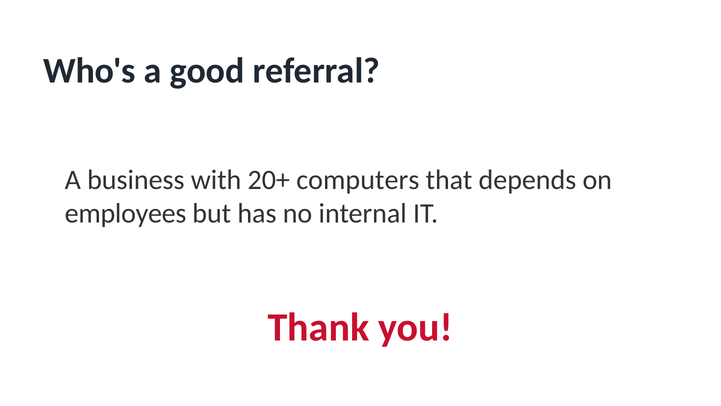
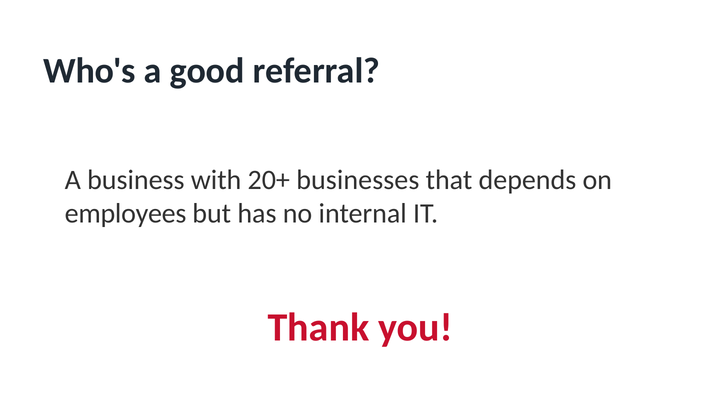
computers: computers -> businesses
